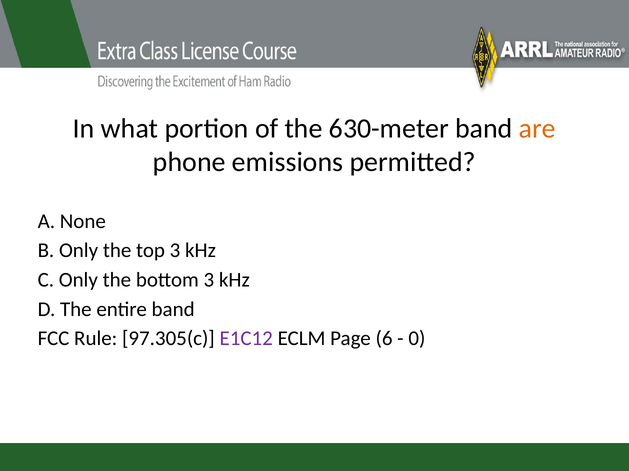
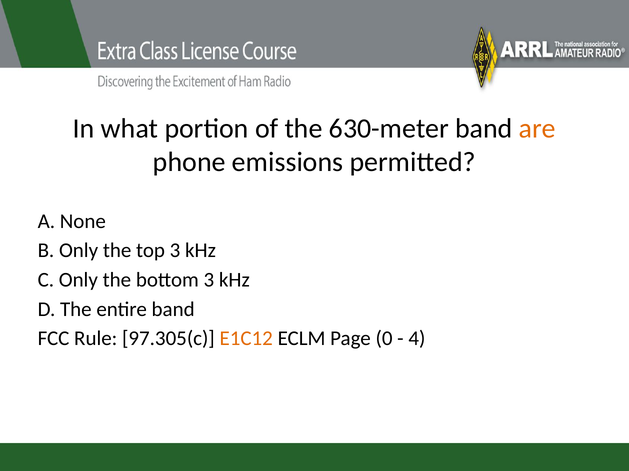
E1C12 colour: purple -> orange
6: 6 -> 0
0: 0 -> 4
